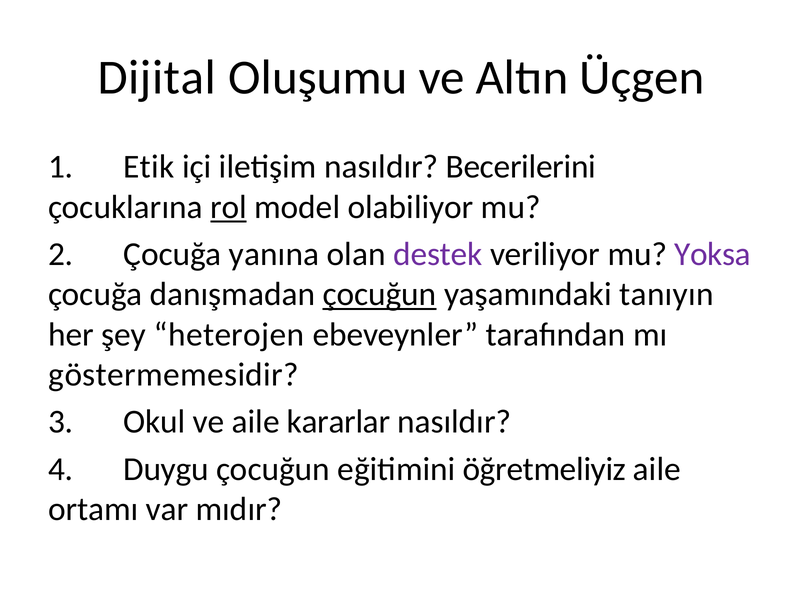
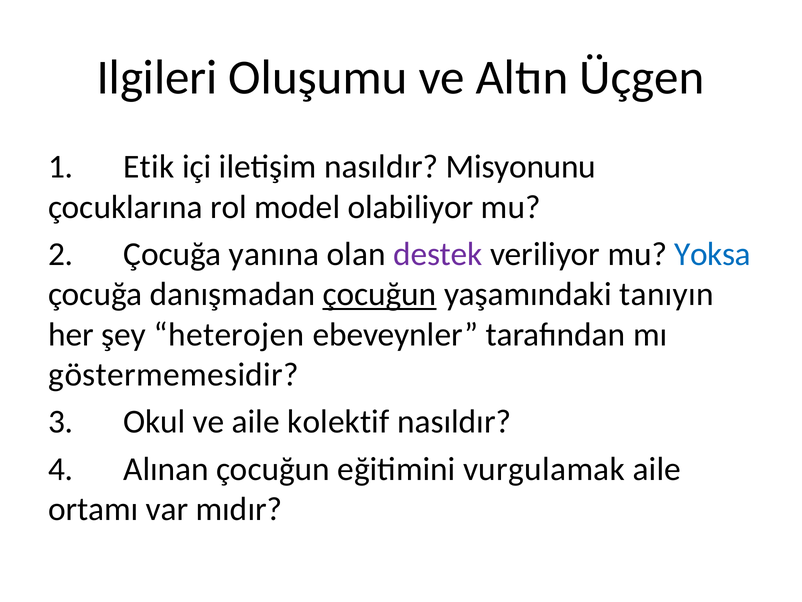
Dijital: Dijital -> Ilgileri
Becerilerini: Becerilerini -> Misyonunu
rol underline: present -> none
Yoksa colour: purple -> blue
kararlar: kararlar -> kolektif
Duygu: Duygu -> Alınan
öğretmeliyiz: öğretmeliyiz -> vurgulamak
